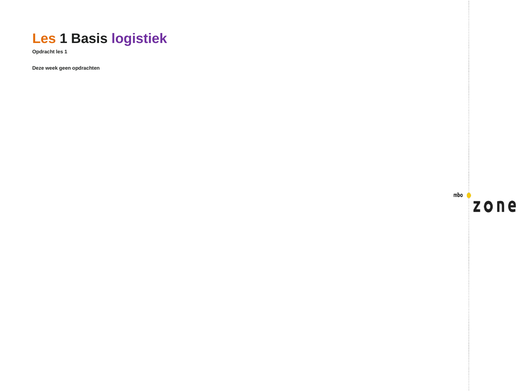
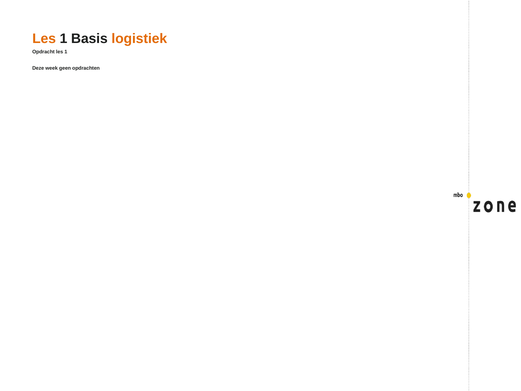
logistiek colour: purple -> orange
